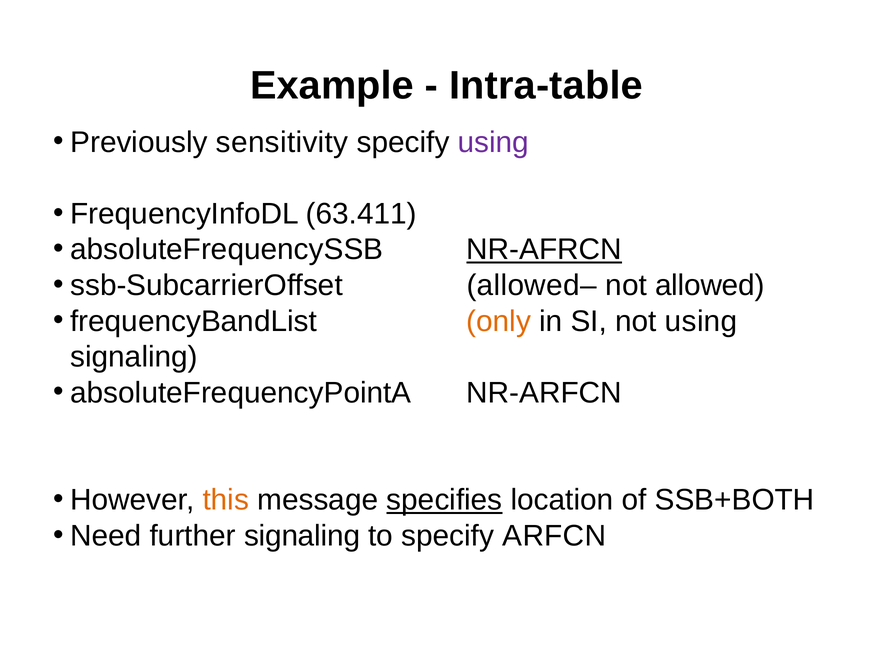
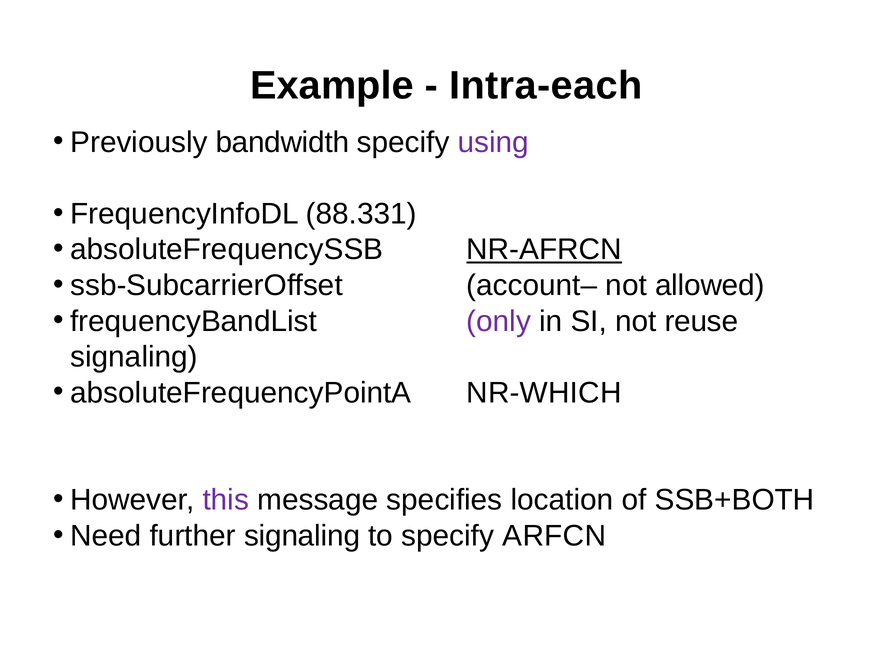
Intra-table: Intra-table -> Intra-each
sensitivity: sensitivity -> bandwidth
63.411: 63.411 -> 88.331
allowed–: allowed– -> account–
only colour: orange -> purple
not using: using -> reuse
NR-ARFCN: NR-ARFCN -> NR-WHICH
this colour: orange -> purple
specifies underline: present -> none
